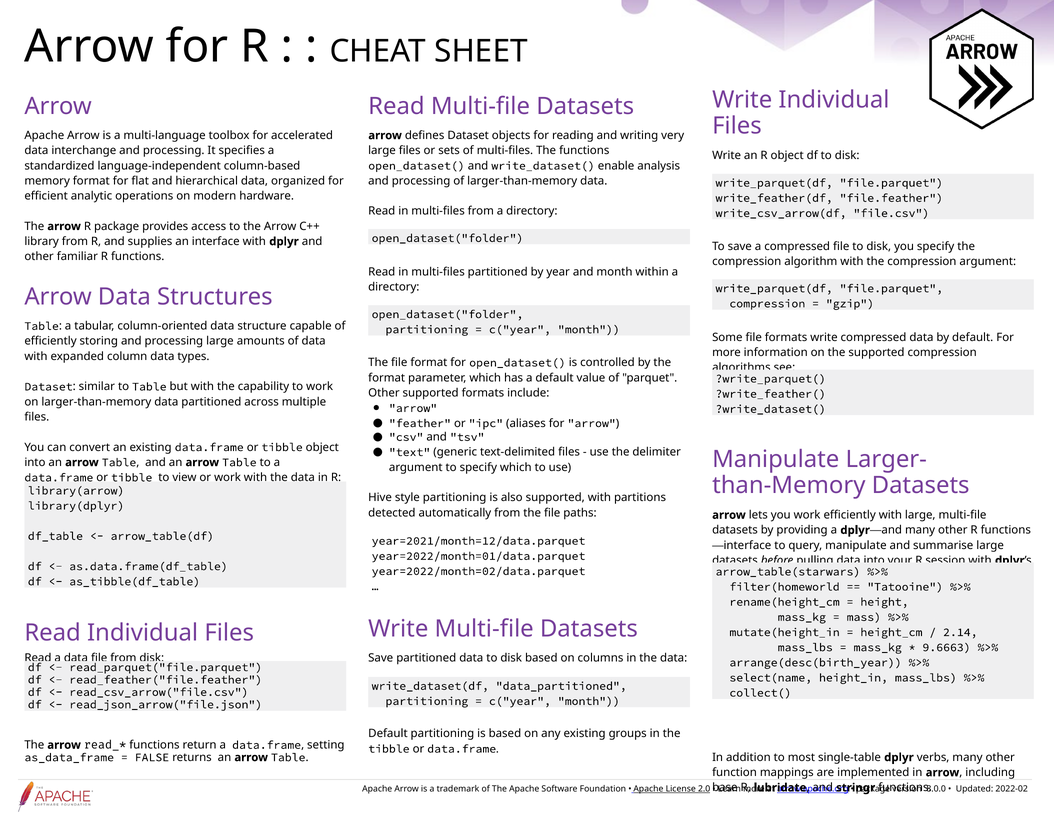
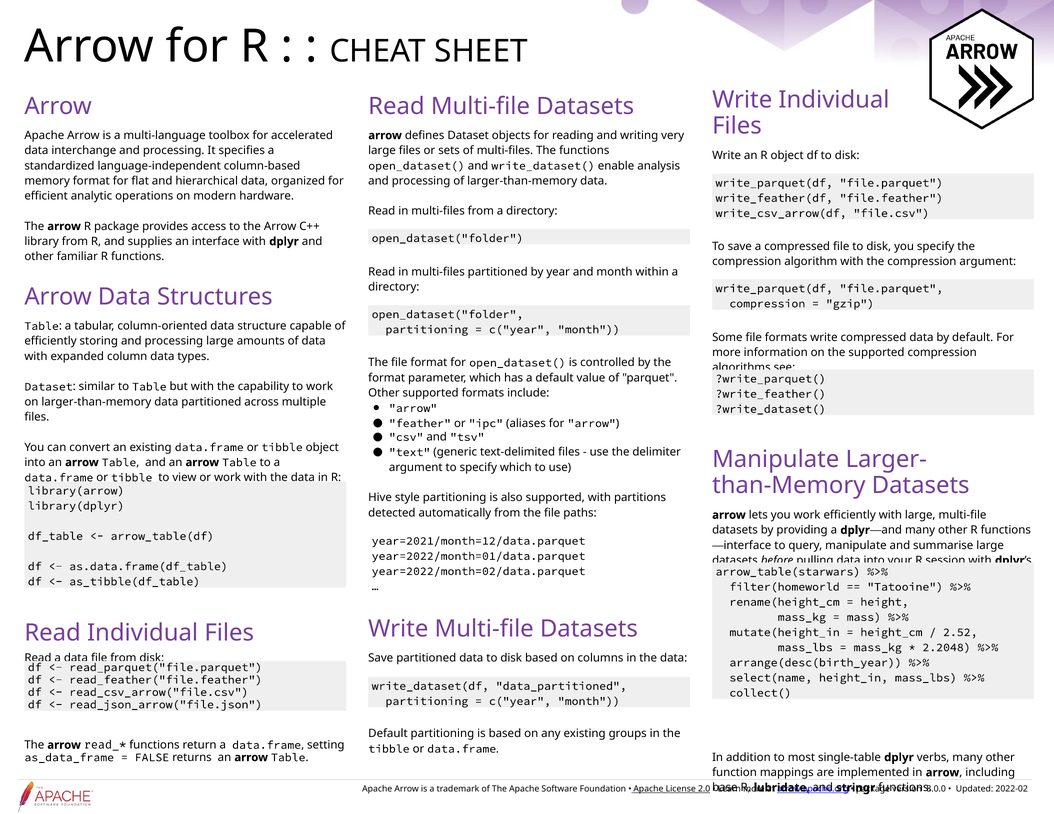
2.14: 2.14 -> 2.52
9.6663: 9.6663 -> 2.2048
